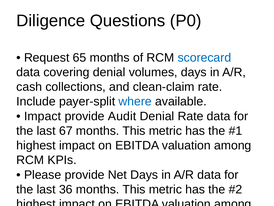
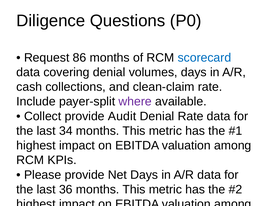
65: 65 -> 86
where colour: blue -> purple
Impact at (43, 116): Impact -> Collect
67: 67 -> 34
